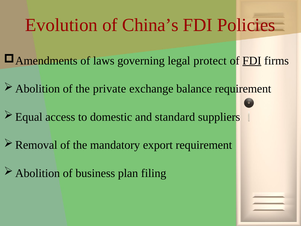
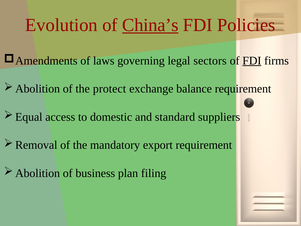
China’s underline: none -> present
protect: protect -> sectors
private: private -> protect
